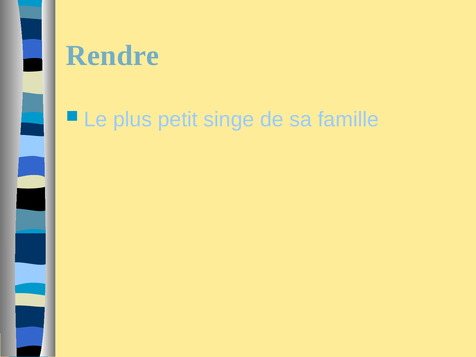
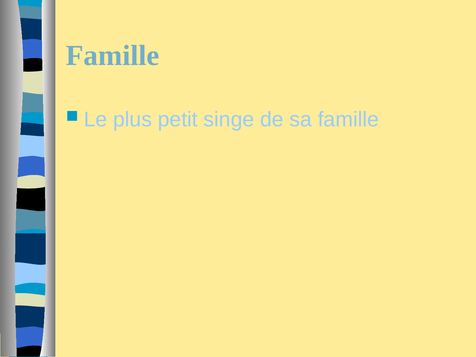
Rendre at (112, 56): Rendre -> Famille
